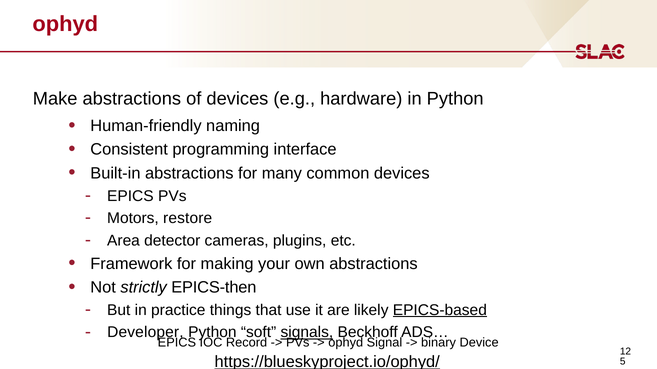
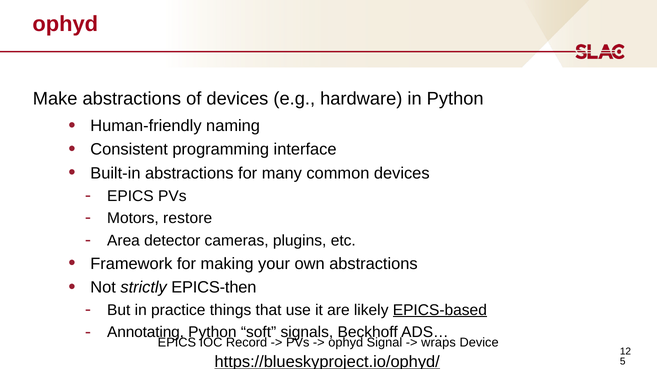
Developer: Developer -> Annotating
signals underline: present -> none
binary: binary -> wraps
